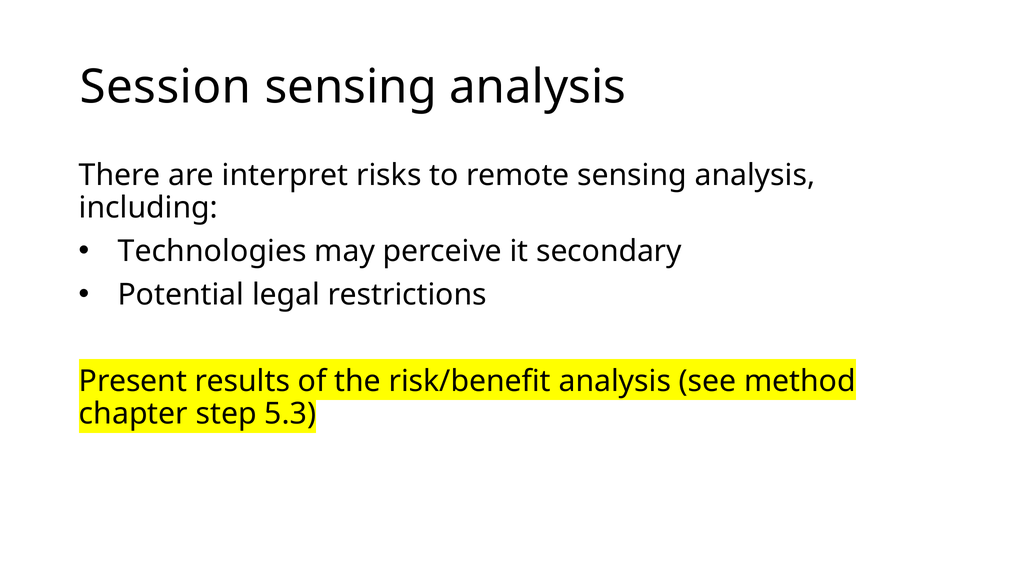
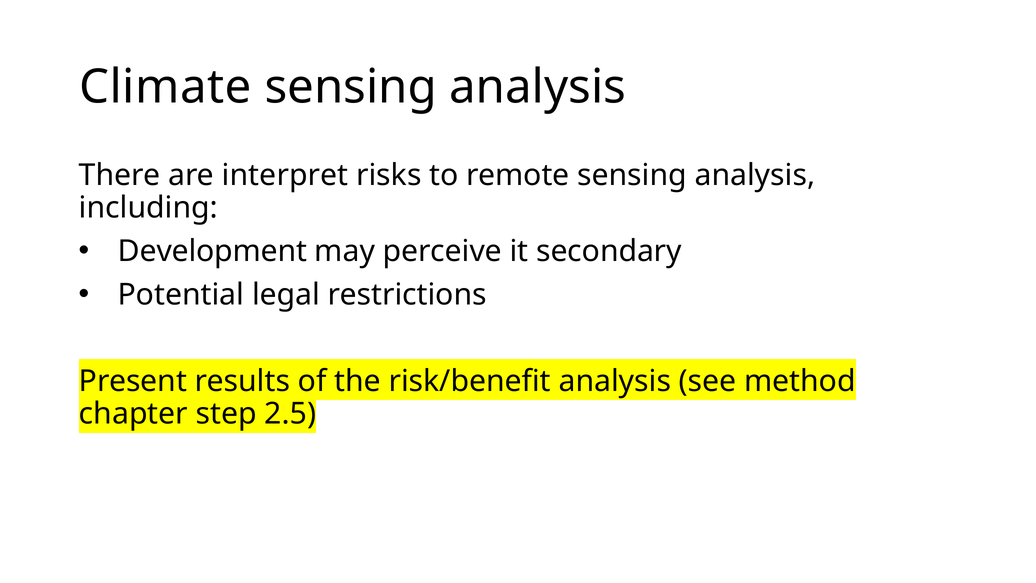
Session: Session -> Climate
Technologies: Technologies -> Development
5.3: 5.3 -> 2.5
